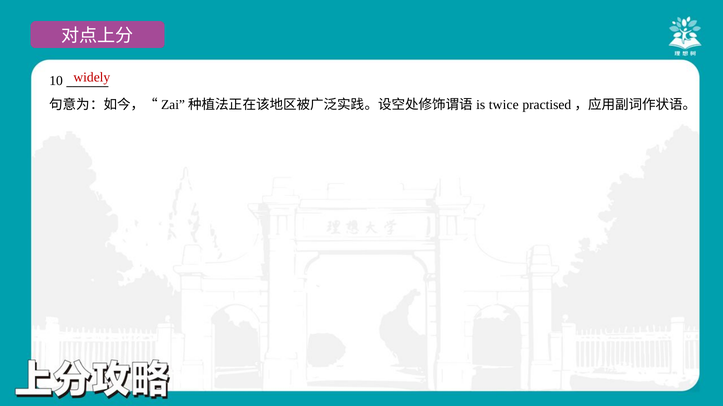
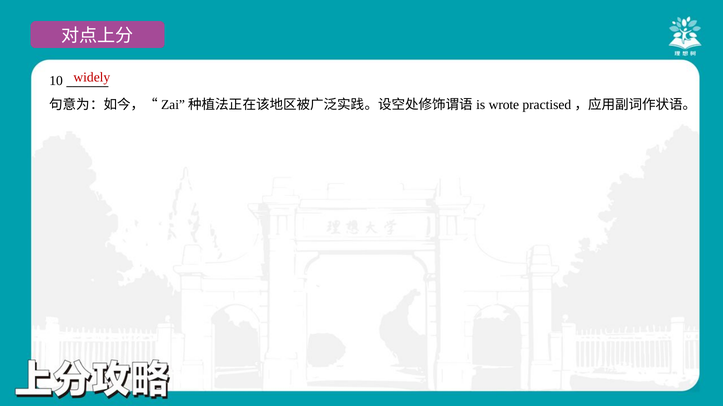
twice: twice -> wrote
